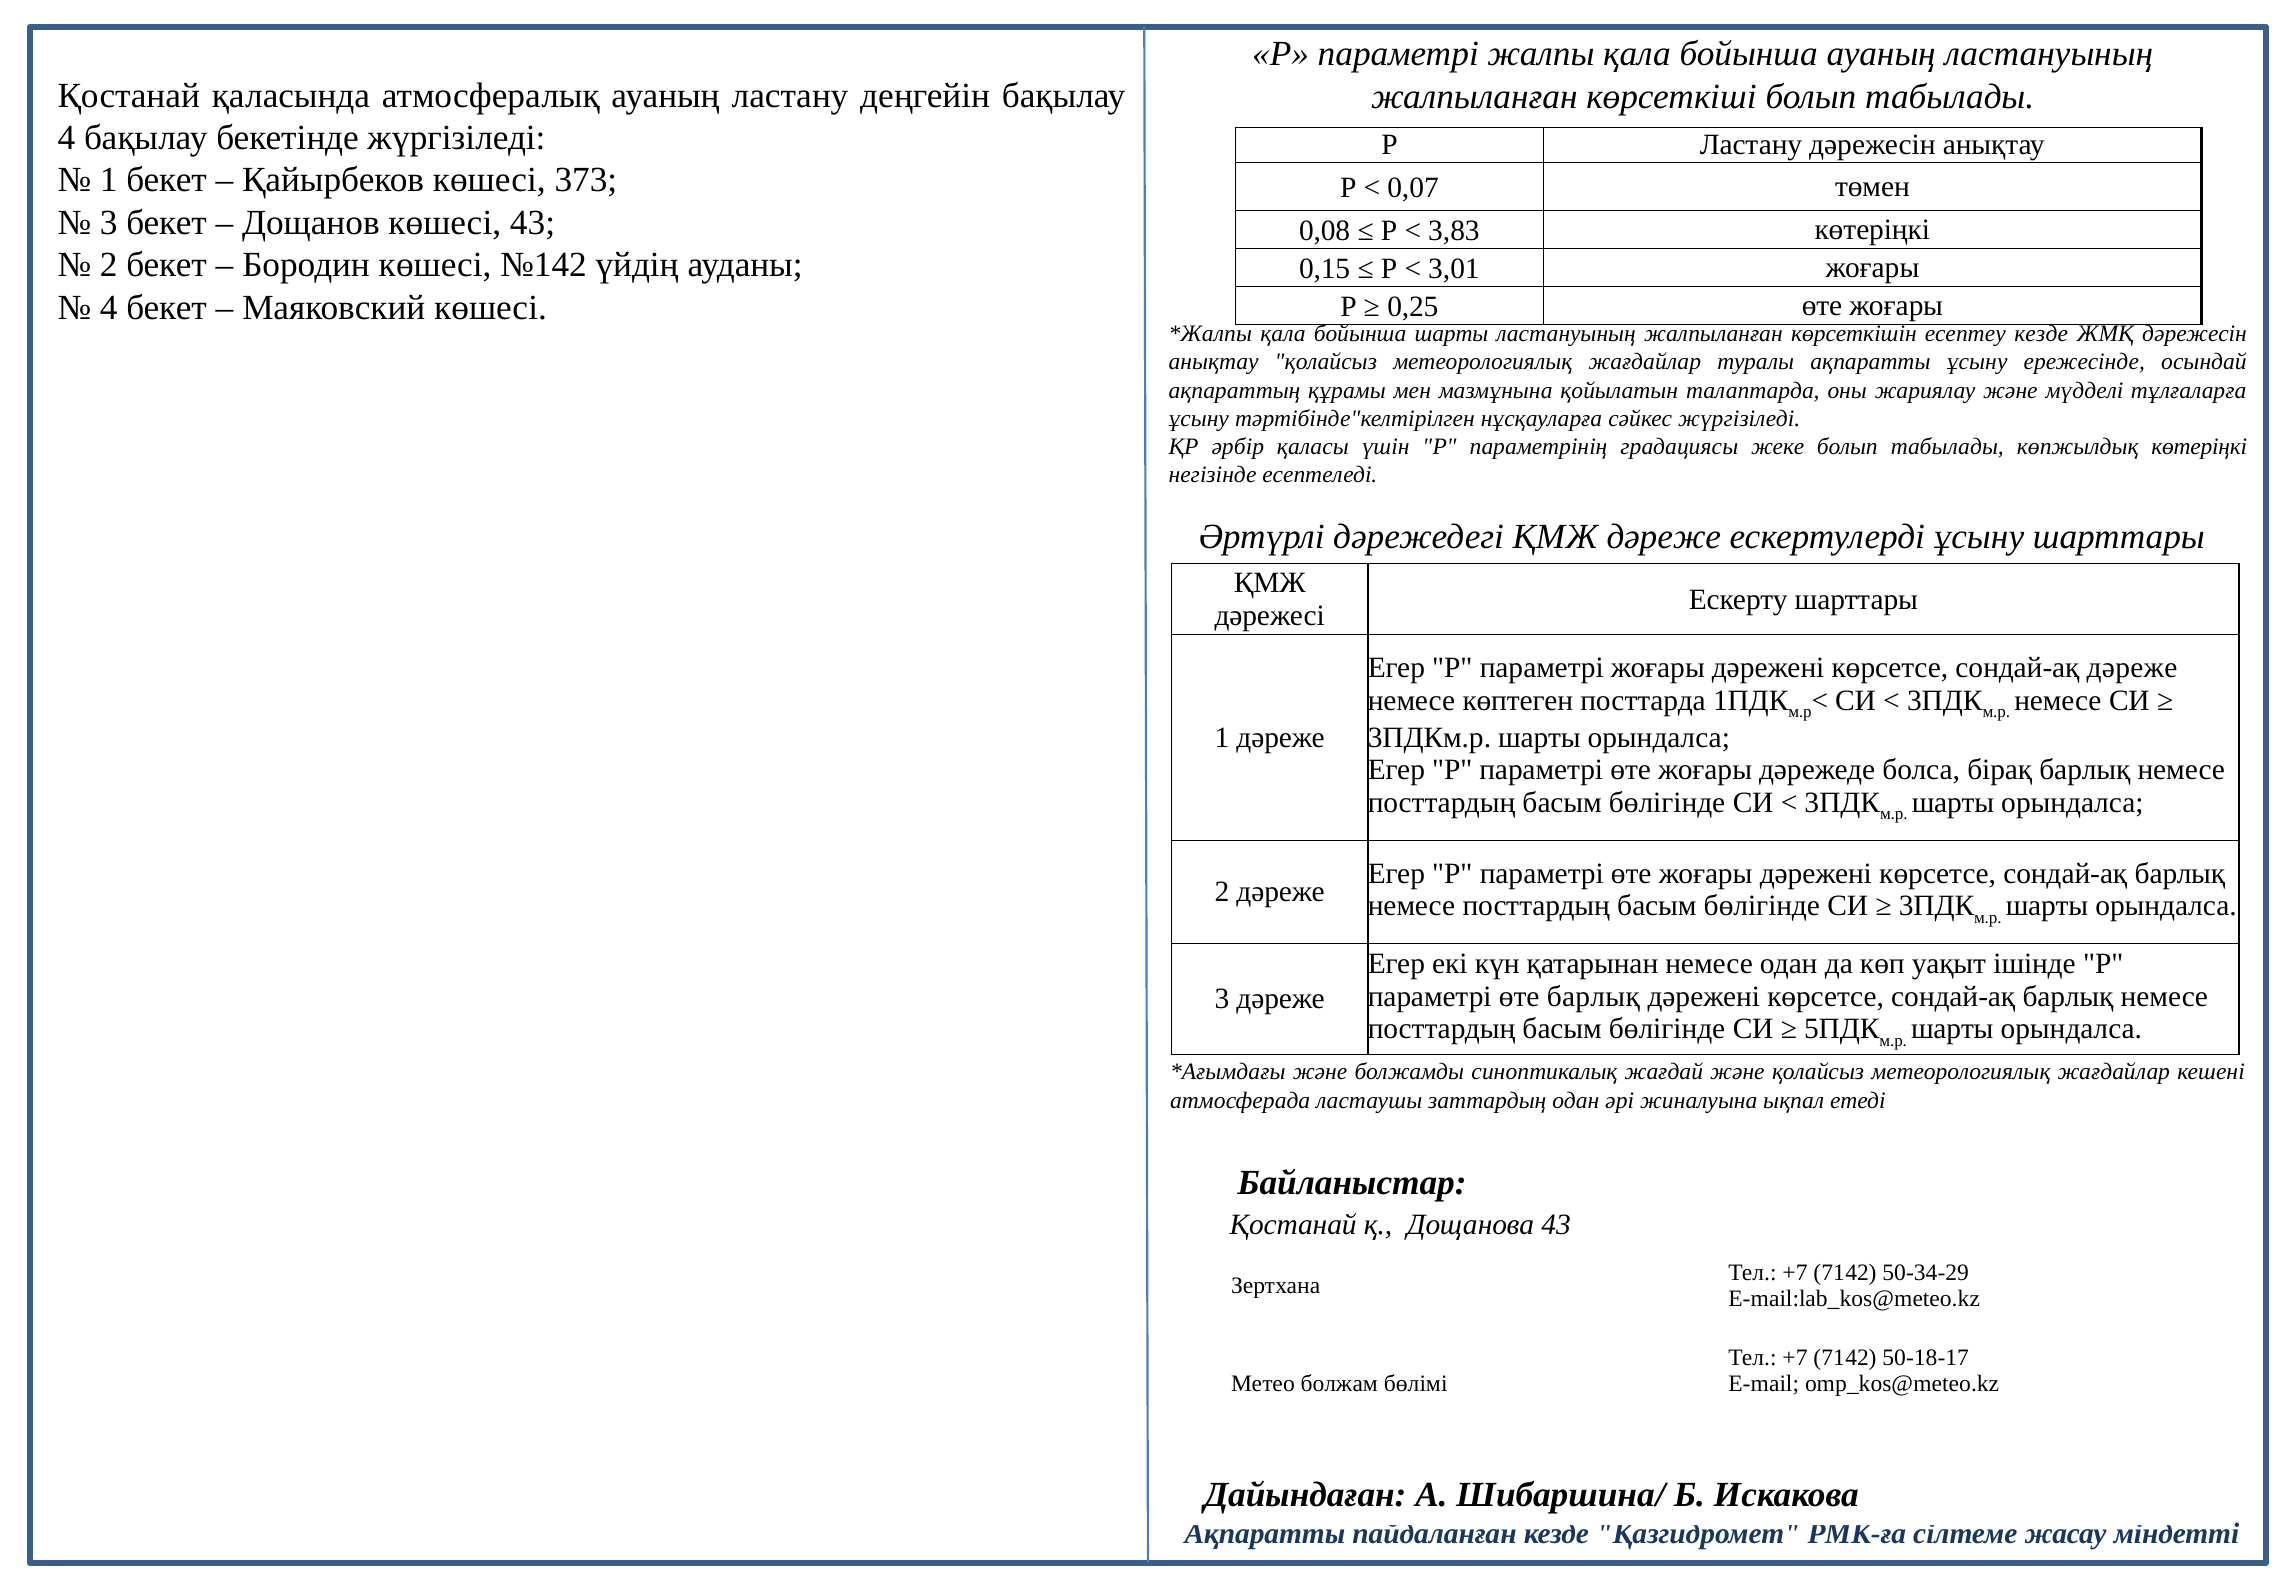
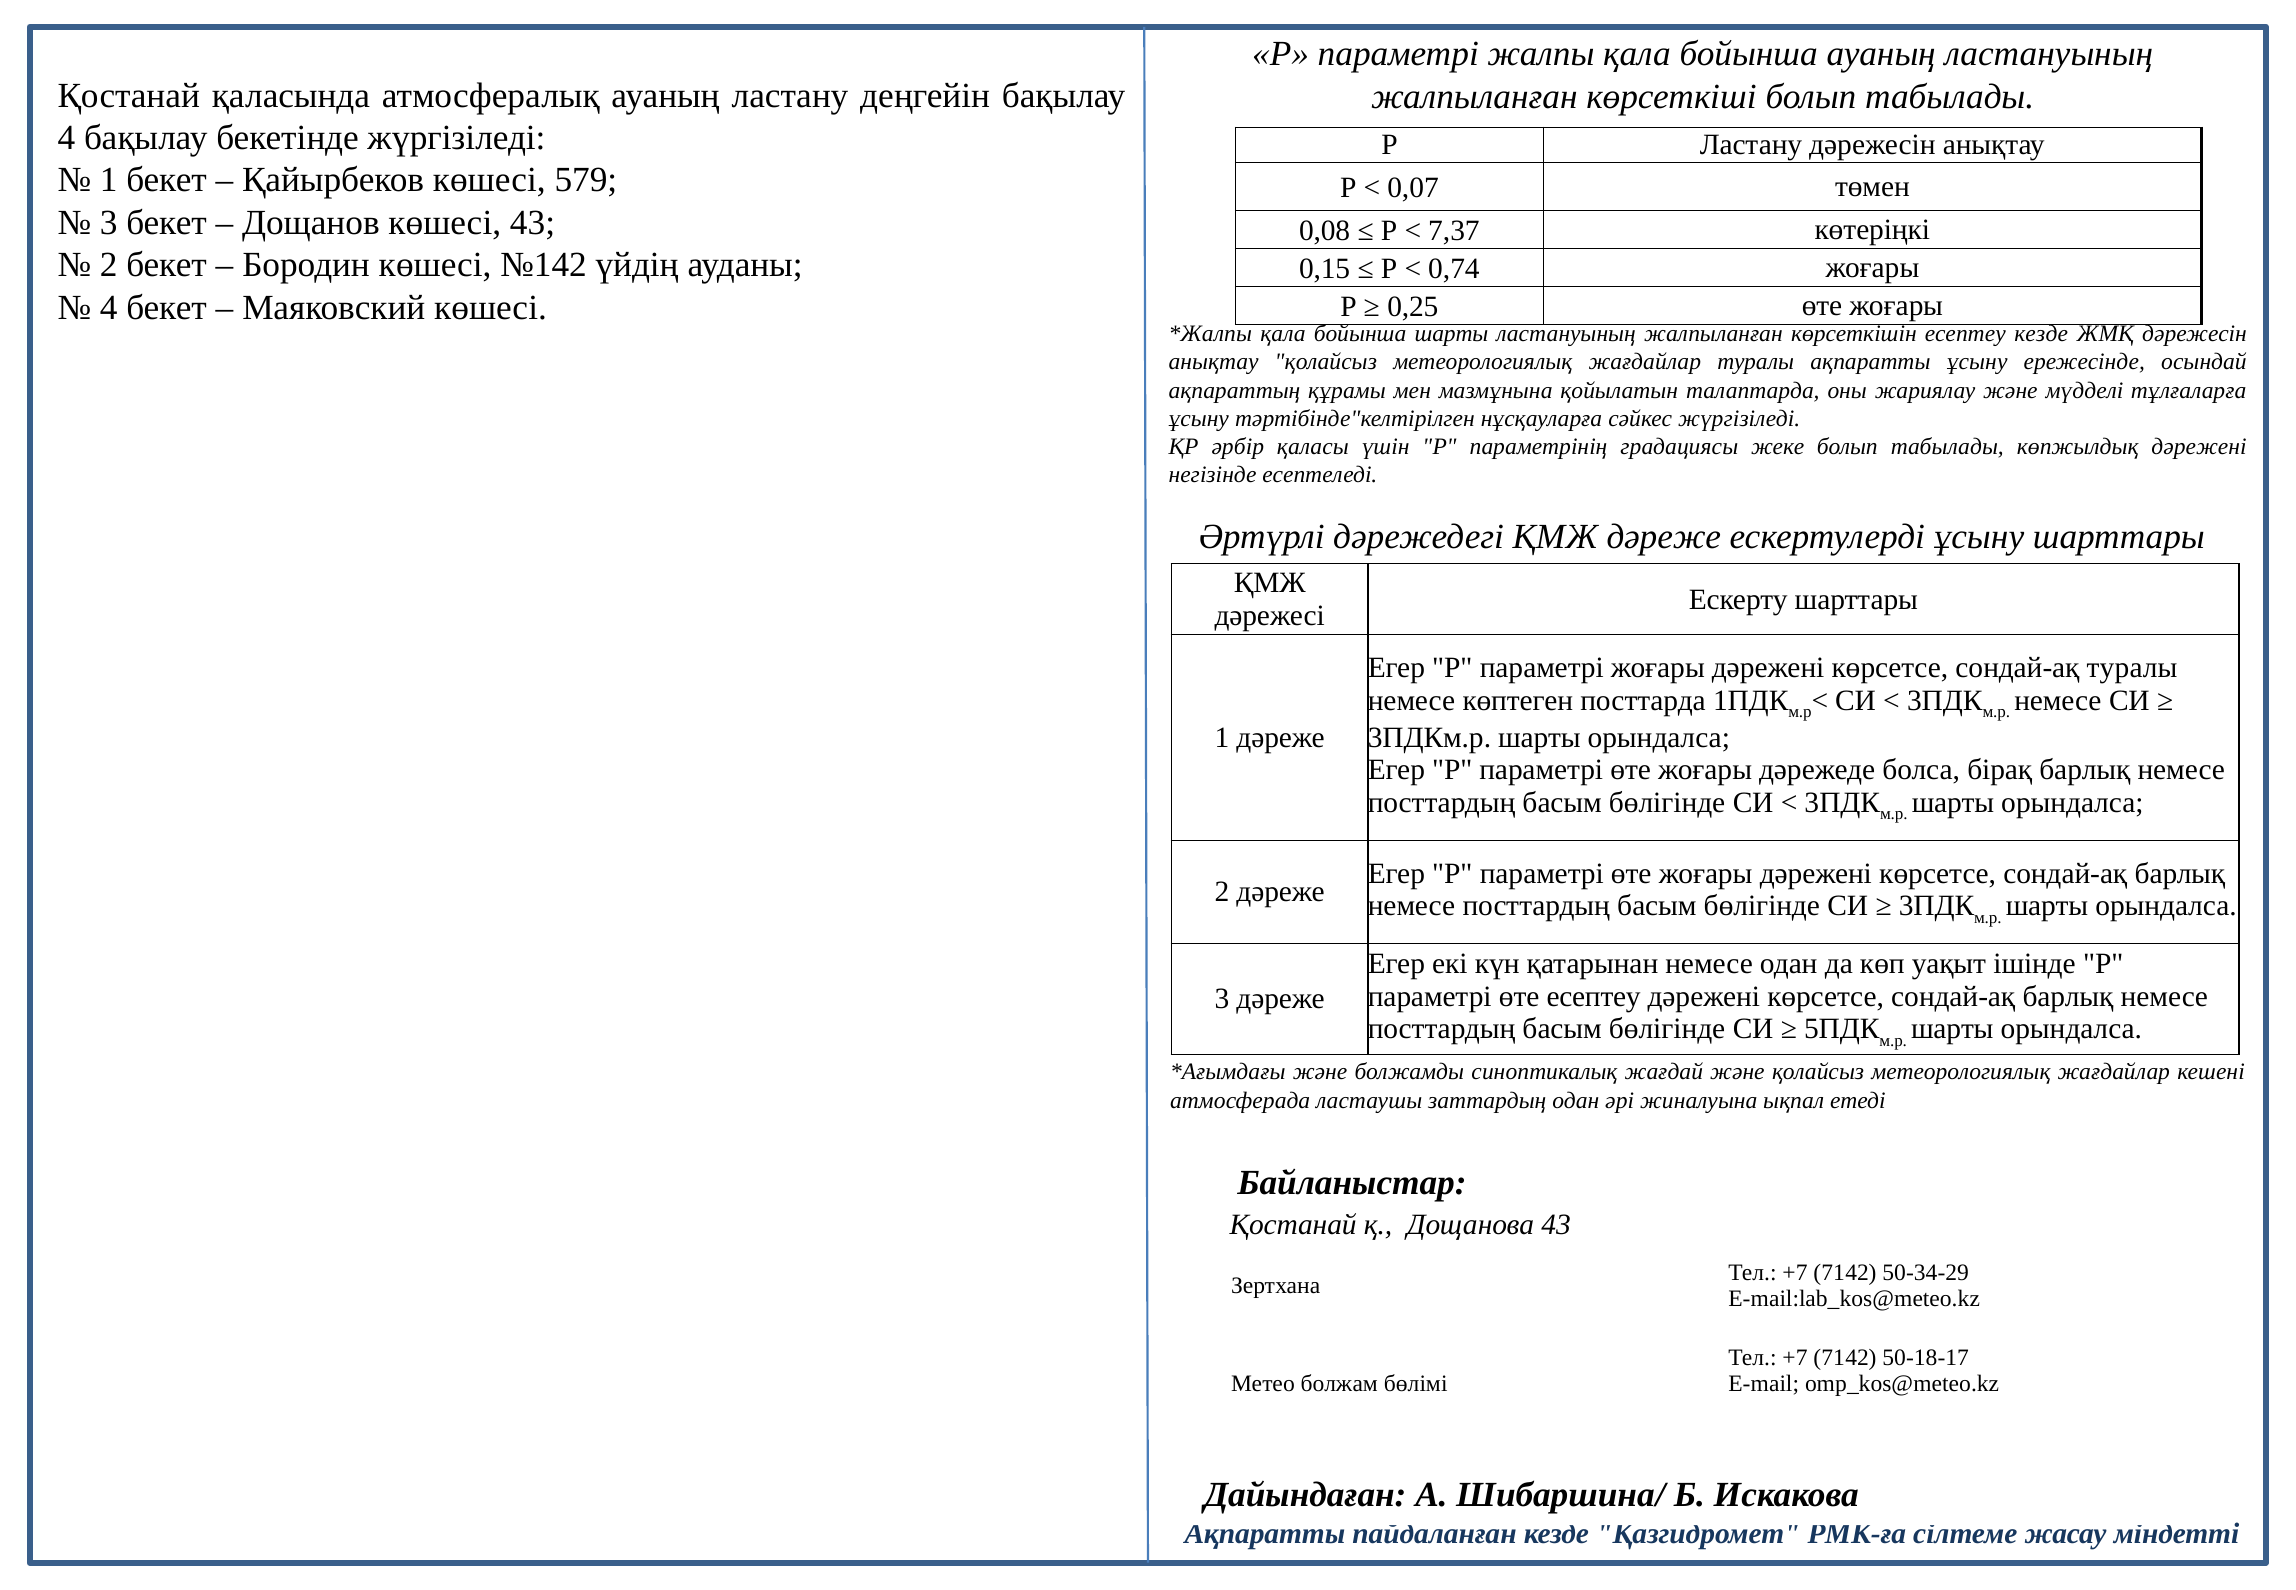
373: 373 -> 579
3,83: 3,83 -> 7,37
3,01: 3,01 -> 0,74
көпжылдық көтеріңкі: көтеріңкі -> дәрежені
сондай-ақ дәреже: дәреже -> туралы
өте барлық: барлық -> есептеу
